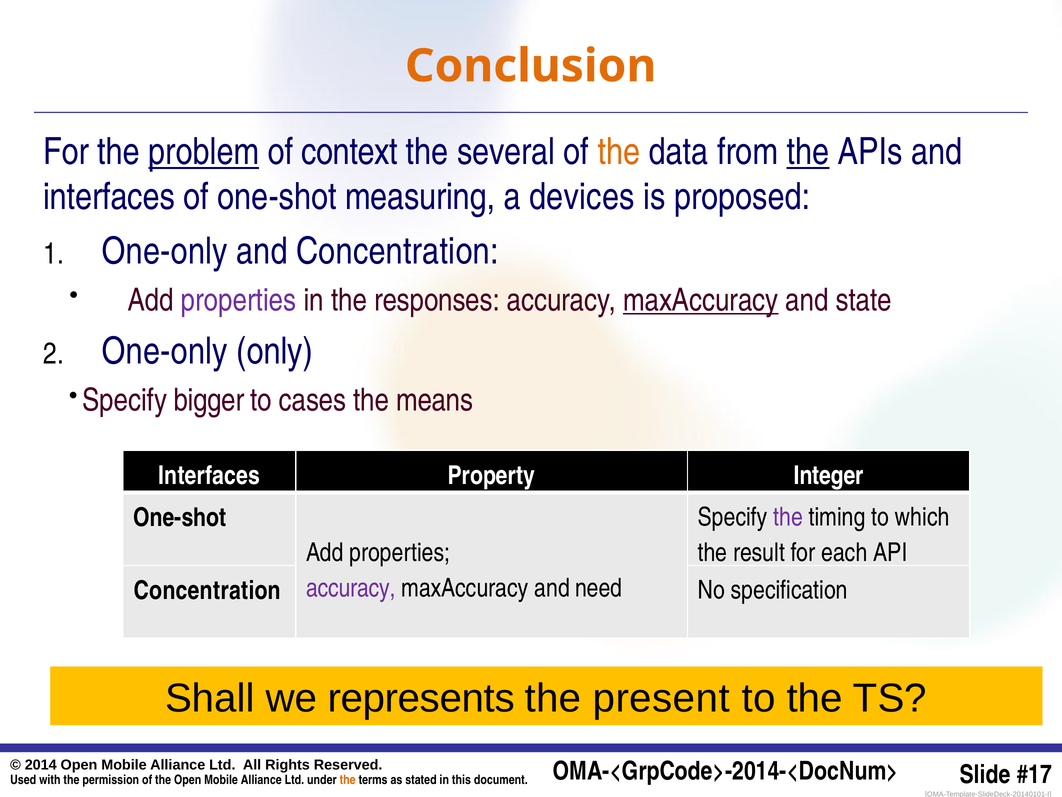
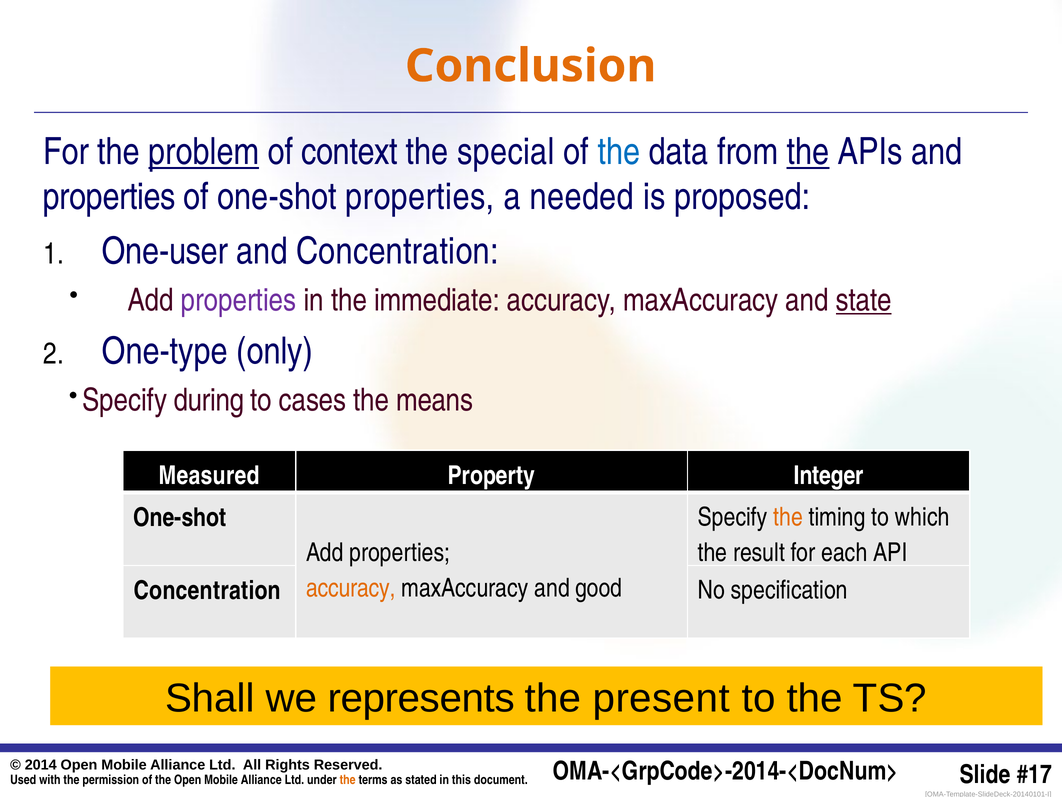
several: several -> special
the at (619, 152) colour: orange -> blue
interfaces at (109, 197): interfaces -> properties
one-shot measuring: measuring -> properties
devices: devices -> needed
One-only at (165, 251): One-only -> One-user
responses: responses -> immediate
maxAccuracy at (701, 300) underline: present -> none
state underline: none -> present
One-only at (165, 351): One-only -> One-type
bigger: bigger -> during
Interfaces at (209, 475): Interfaces -> Measured
the at (788, 517) colour: purple -> orange
accuracy at (351, 588) colour: purple -> orange
need: need -> good
